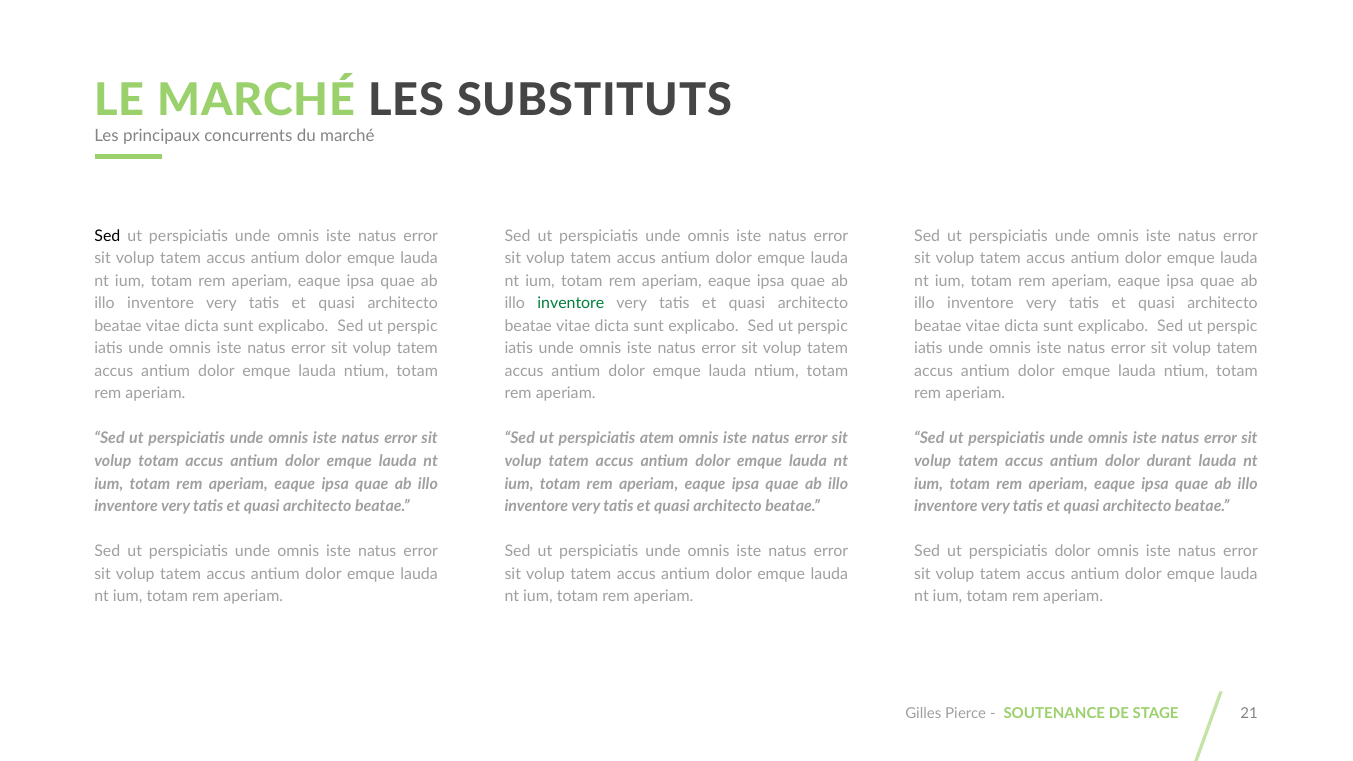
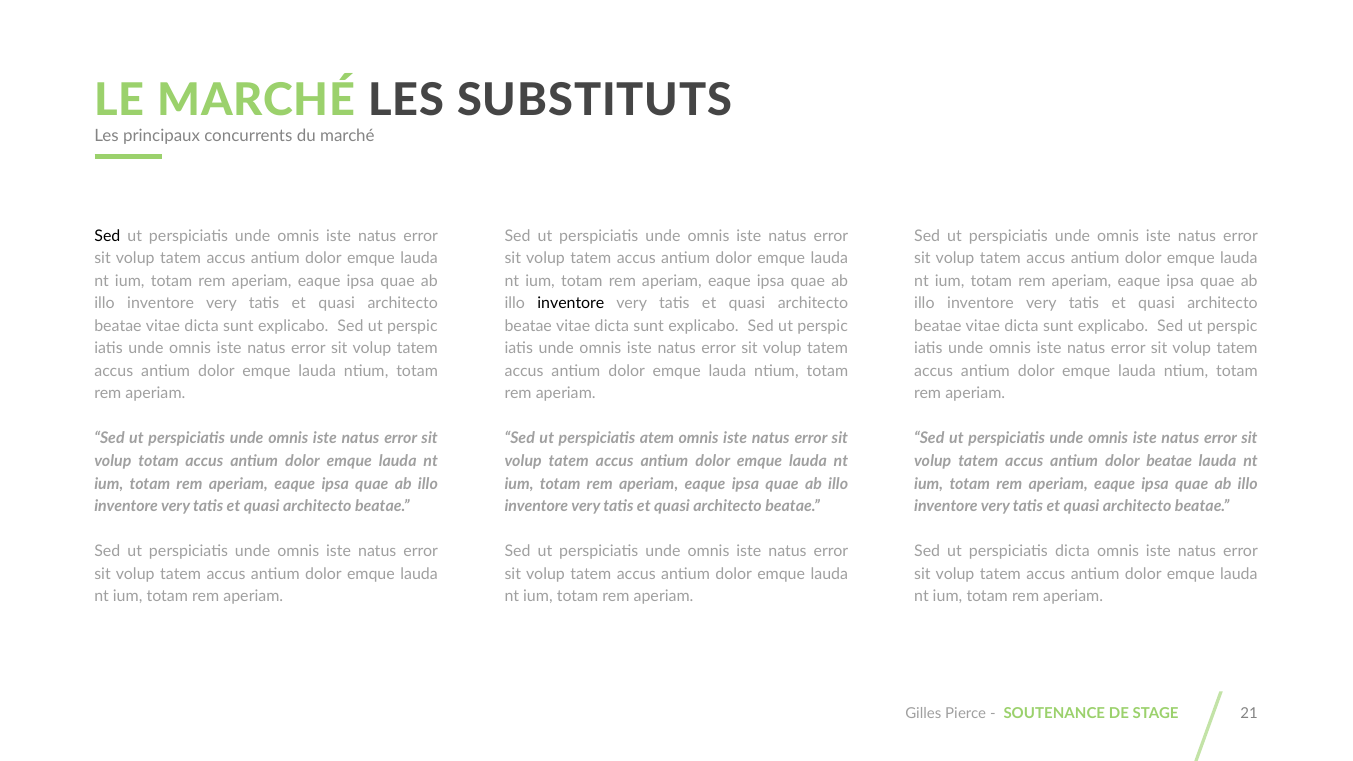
inventore at (571, 304) colour: green -> black
dolor durant: durant -> beatae
perspiciatis dolor: dolor -> dicta
